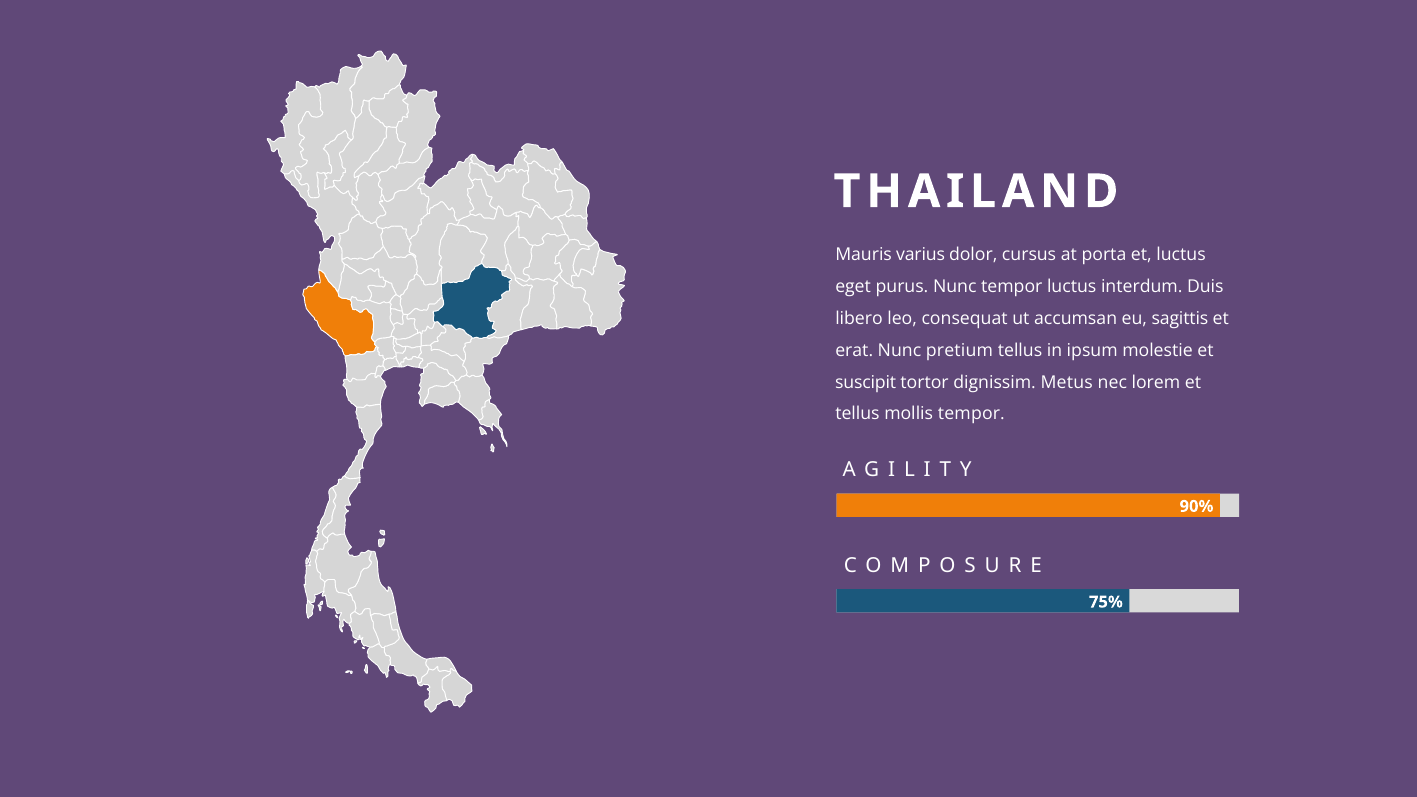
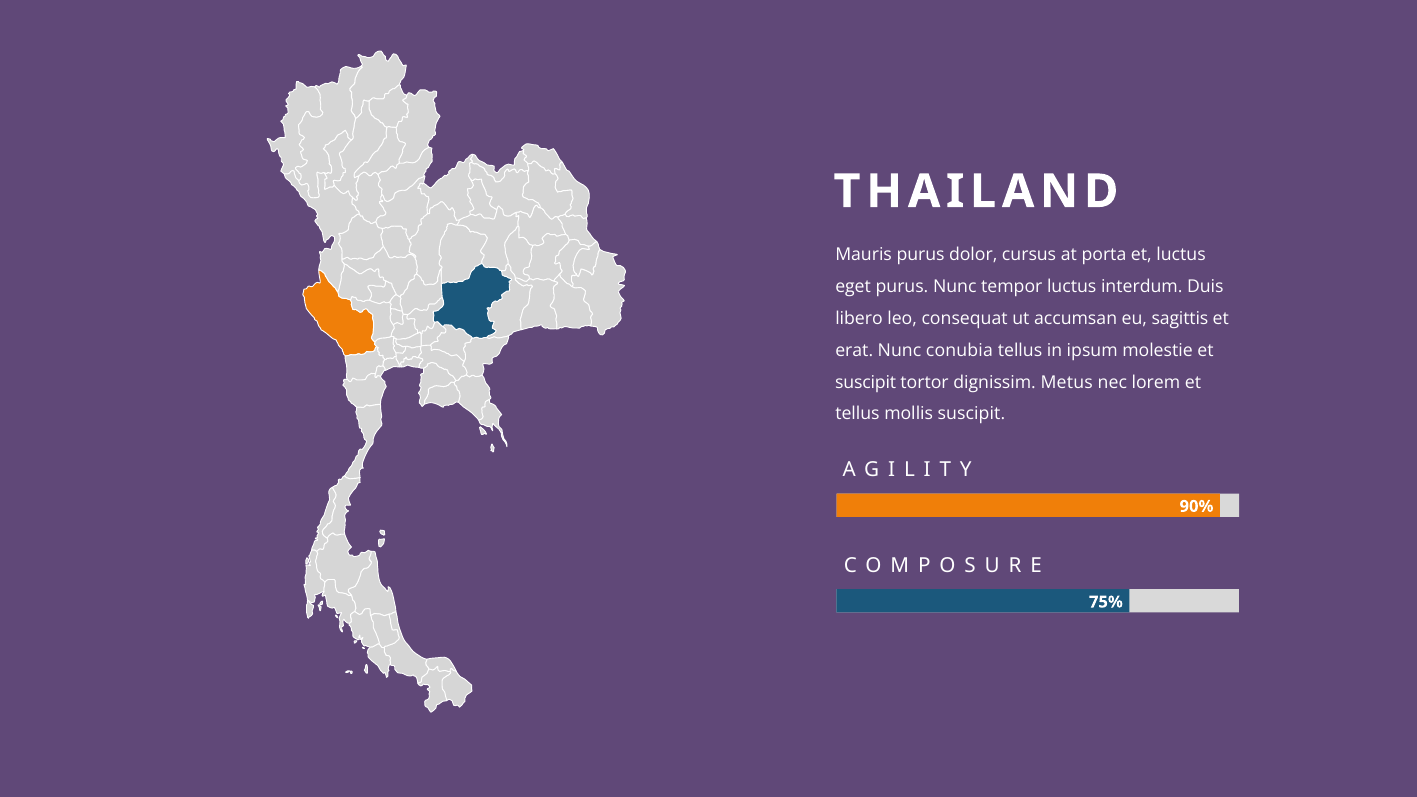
Mauris varius: varius -> purus
pretium: pretium -> conubia
mollis tempor: tempor -> suscipit
